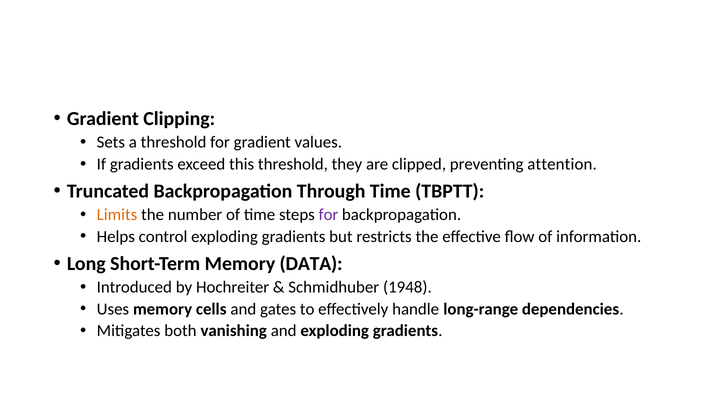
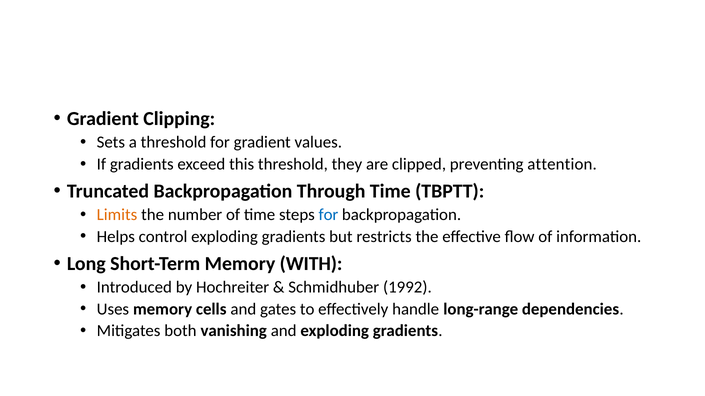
for at (328, 215) colour: purple -> blue
DATA: DATA -> WITH
1948: 1948 -> 1992
